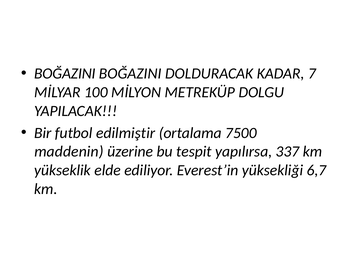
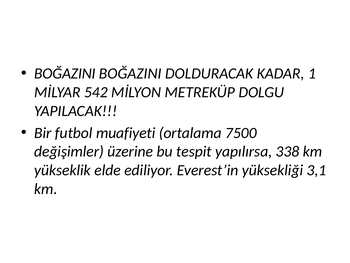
7: 7 -> 1
100: 100 -> 542
edilmiştir: edilmiştir -> muafiyeti
maddenin: maddenin -> değişimler
337: 337 -> 338
6,7: 6,7 -> 3,1
